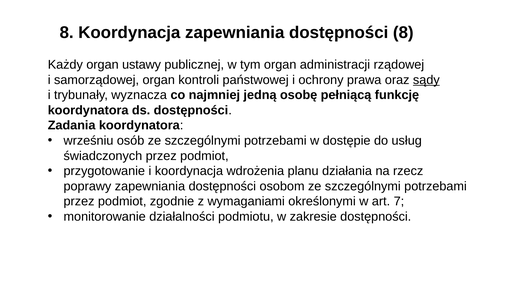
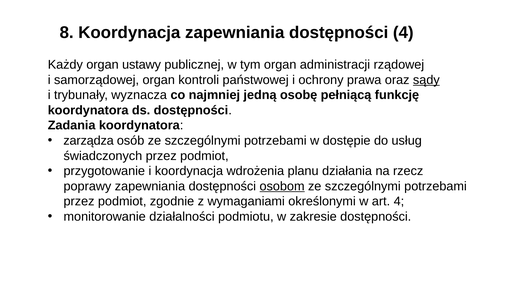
dostępności 8: 8 -> 4
wrześniu: wrześniu -> zarządza
osobom underline: none -> present
art 7: 7 -> 4
